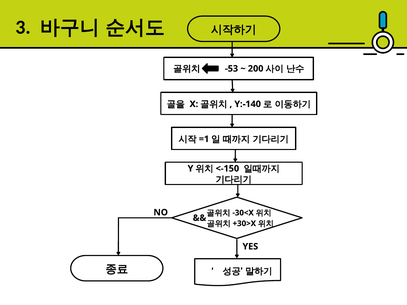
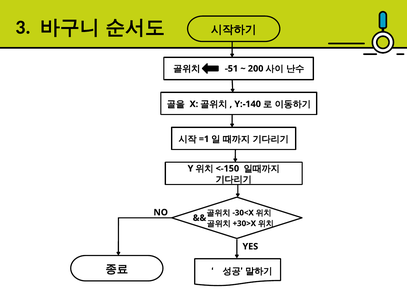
-53: -53 -> -51
